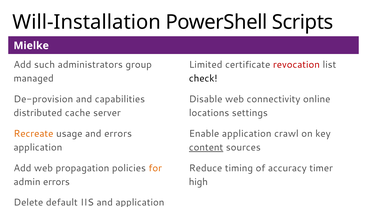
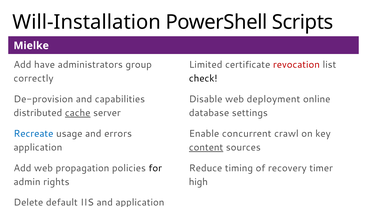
such: such -> have
managed: managed -> correctly
connectivity: connectivity -> deployment
cache underline: none -> present
locations: locations -> database
Recreate colour: orange -> blue
Enable application: application -> concurrent
for colour: orange -> black
accuracy: accuracy -> recovery
admin errors: errors -> rights
